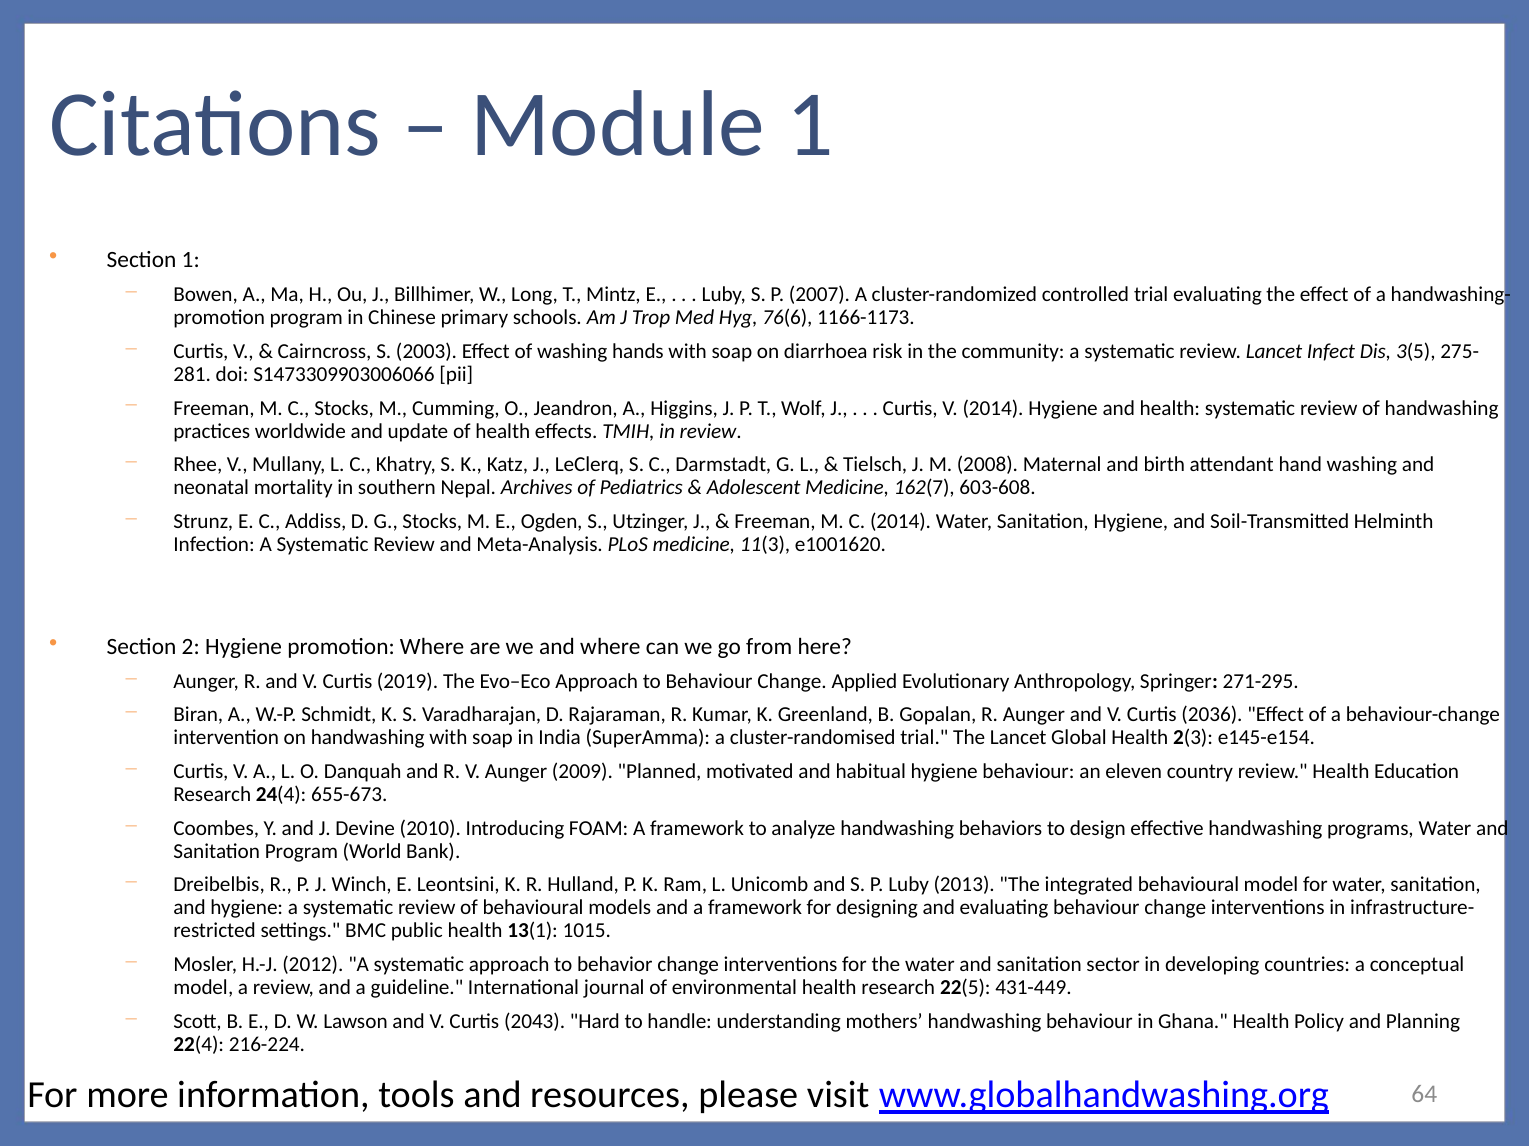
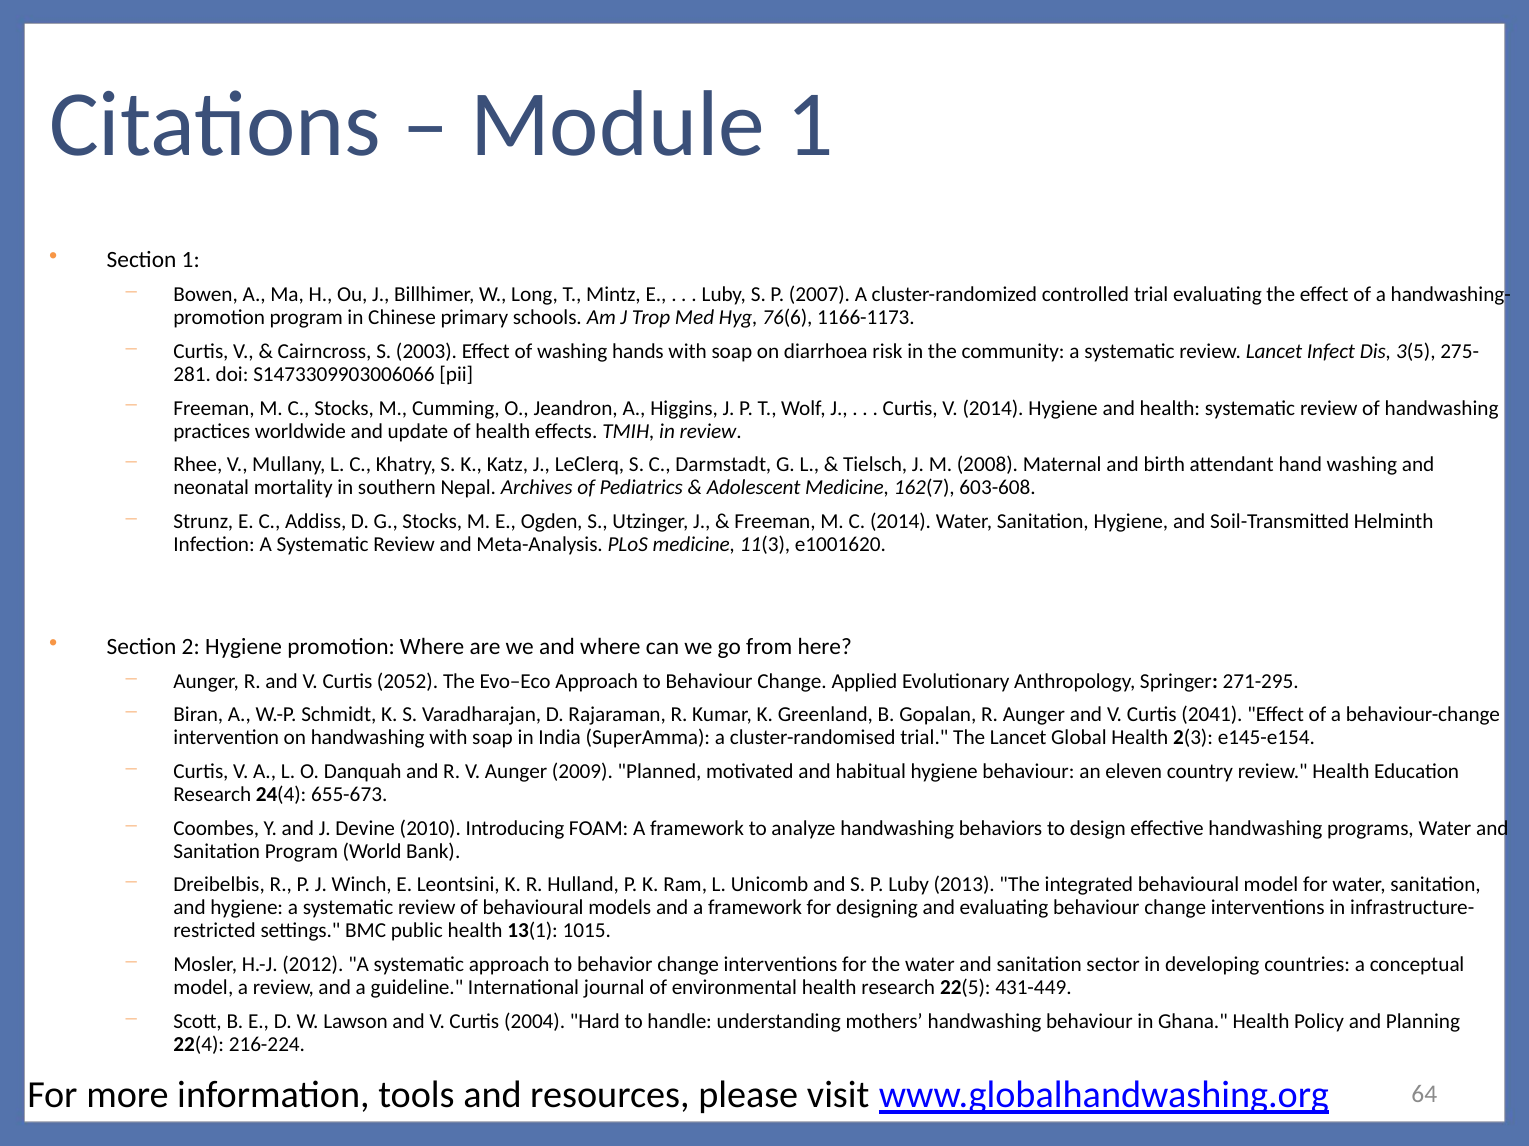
2019: 2019 -> 2052
2036: 2036 -> 2041
2043: 2043 -> 2004
